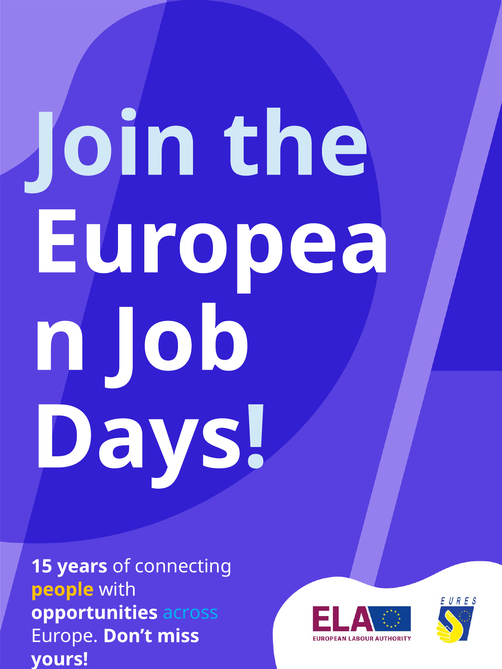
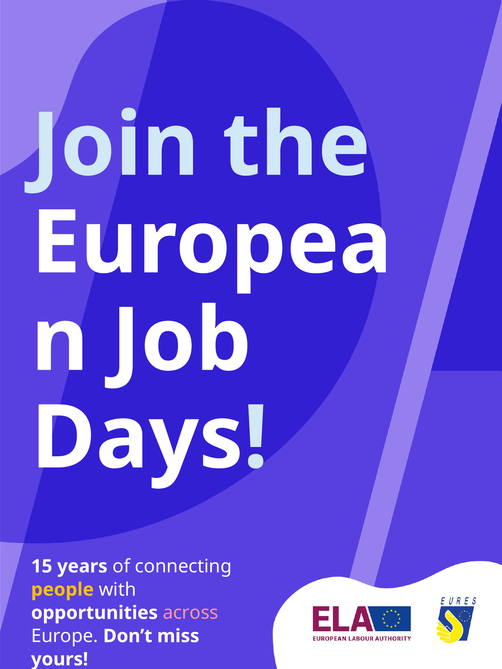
across colour: light blue -> pink
